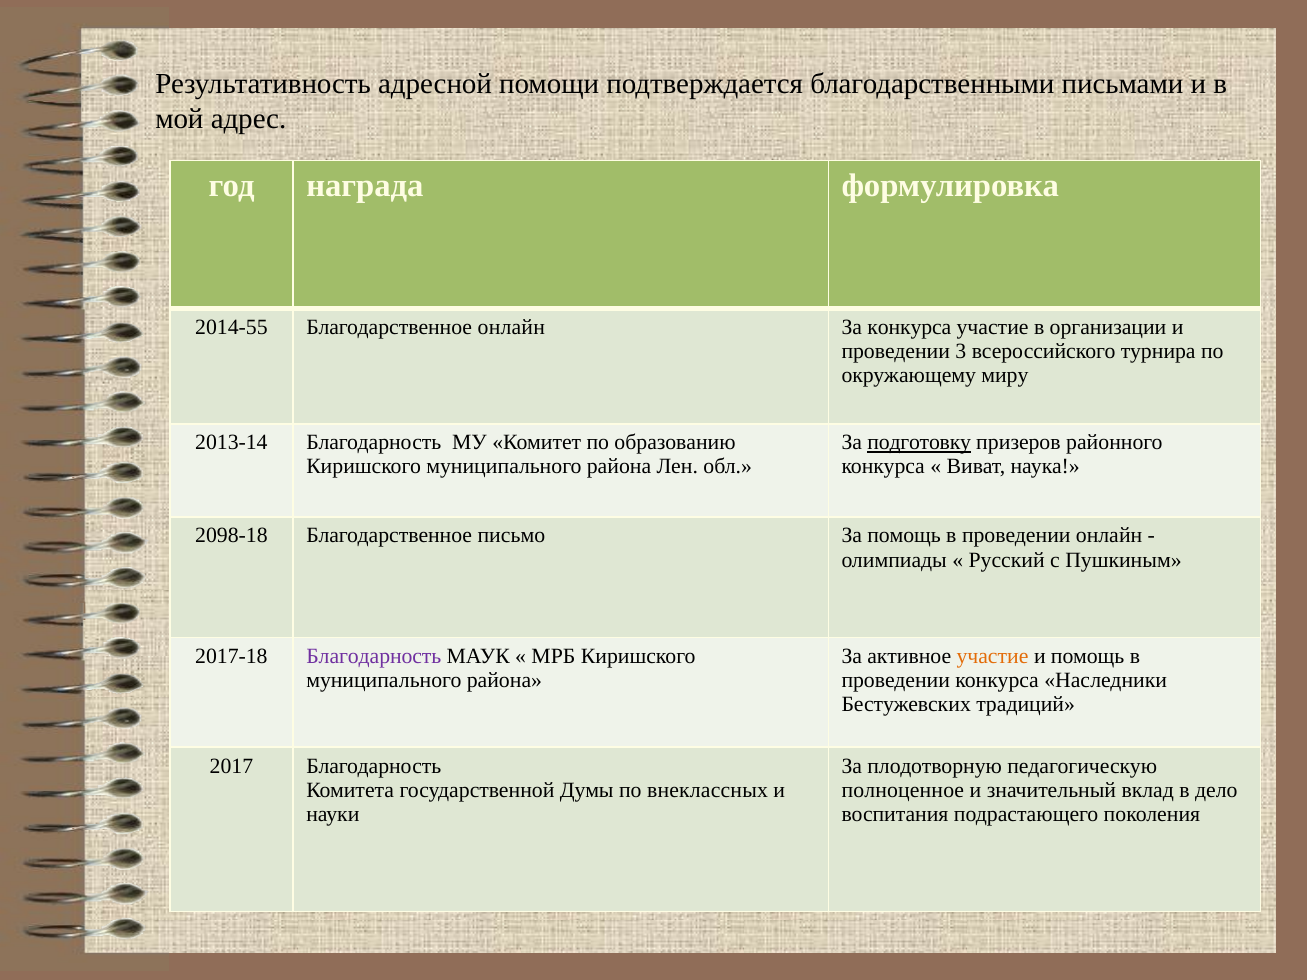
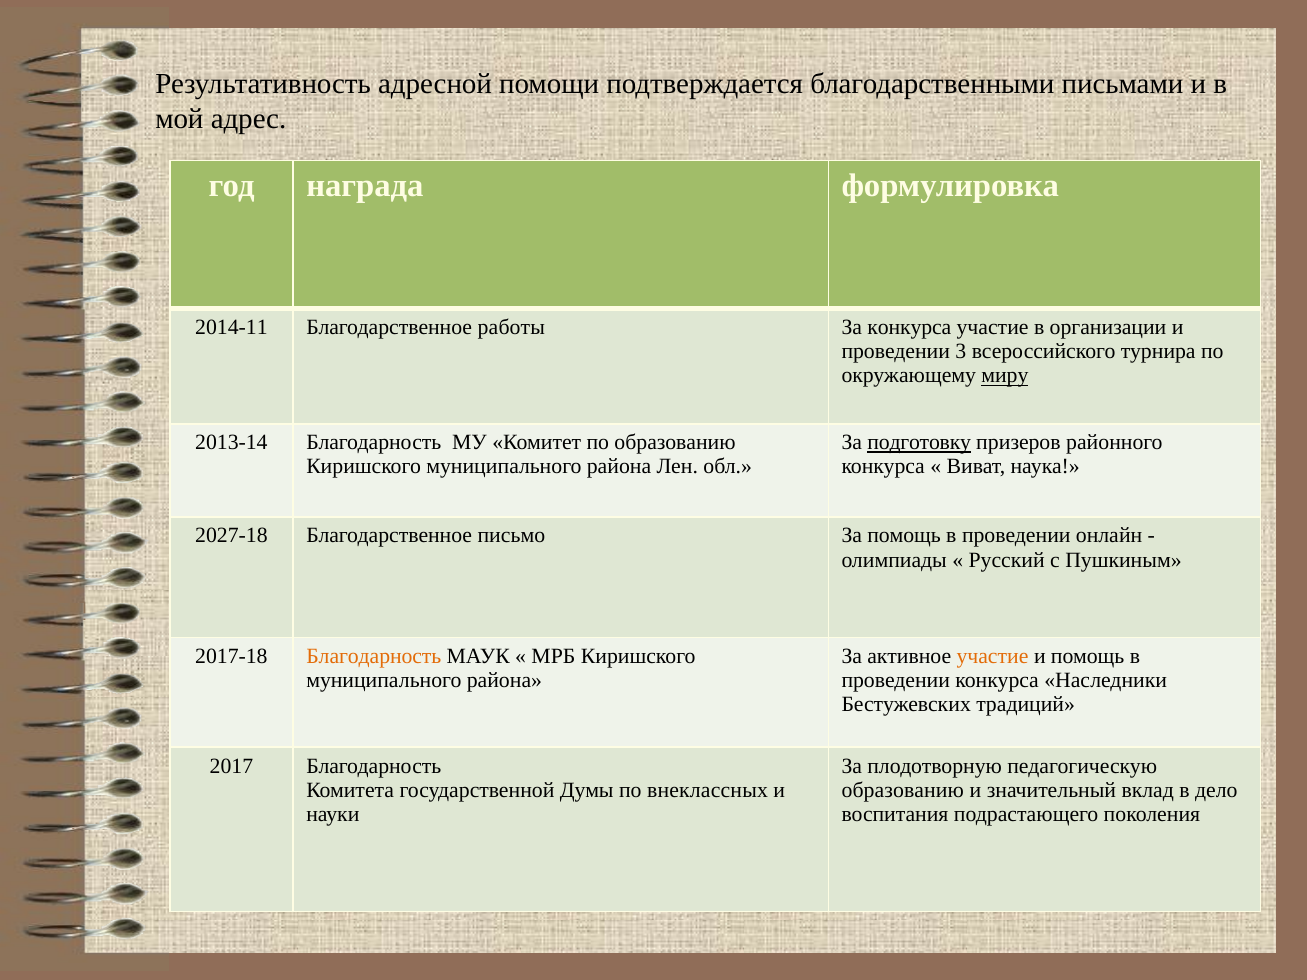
2014-55: 2014-55 -> 2014-11
Благодарственное онлайн: онлайн -> работы
миру underline: none -> present
2098-18: 2098-18 -> 2027-18
Благодарность at (374, 657) colour: purple -> orange
полноценное at (903, 790): полноценное -> образованию
